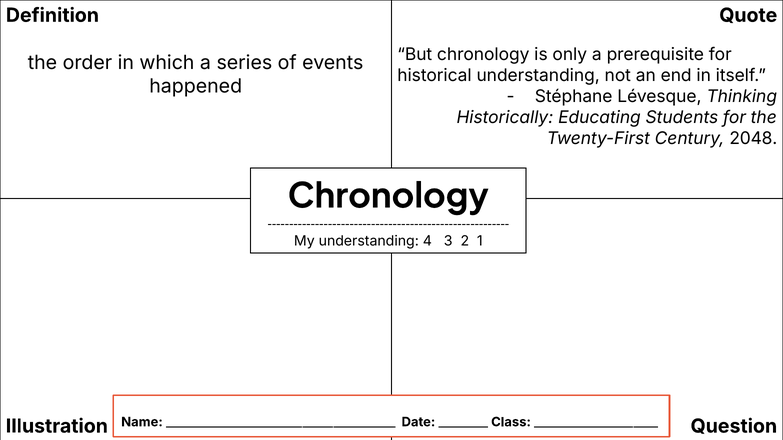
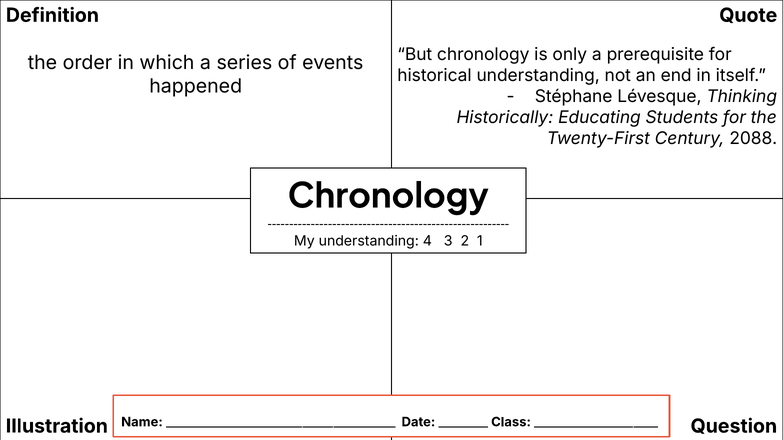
2048: 2048 -> 2088
